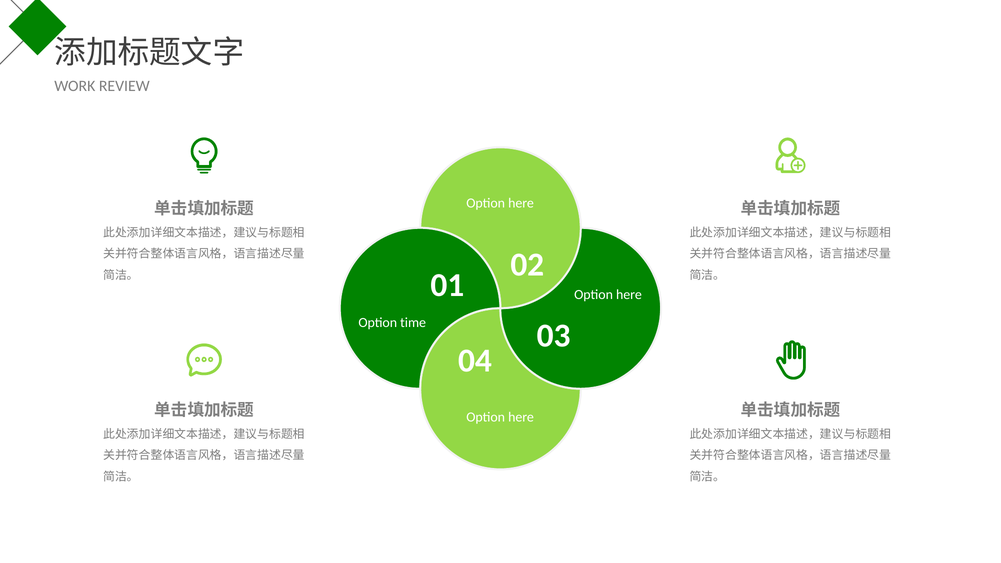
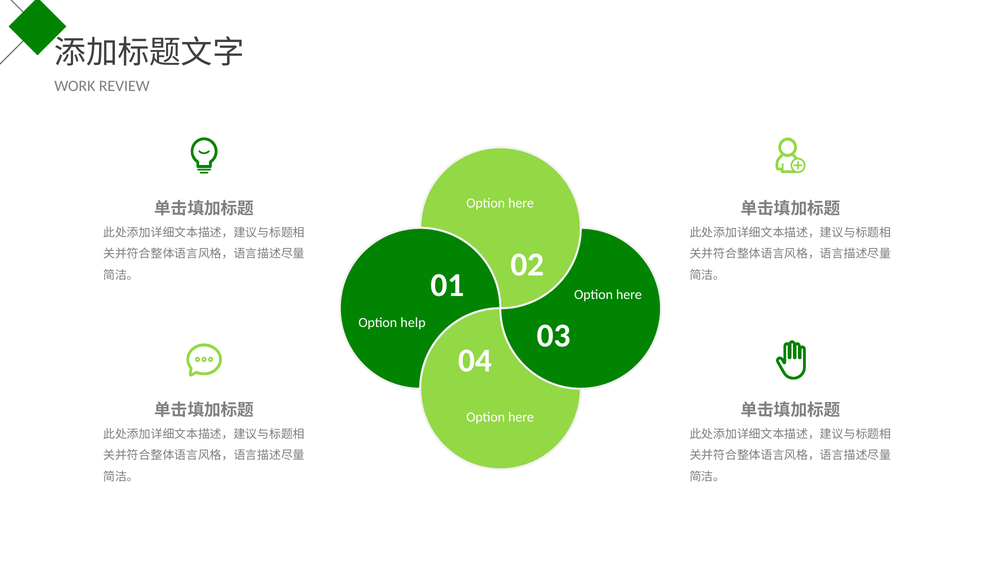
time: time -> help
